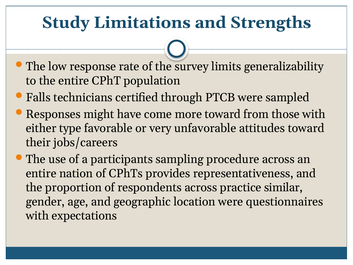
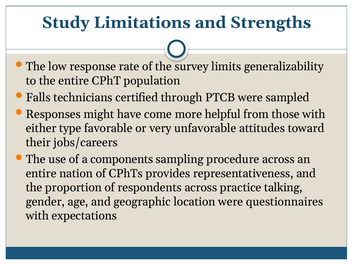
more toward: toward -> helpful
participants: participants -> components
similar: similar -> talking
